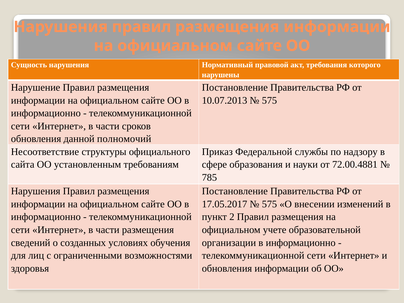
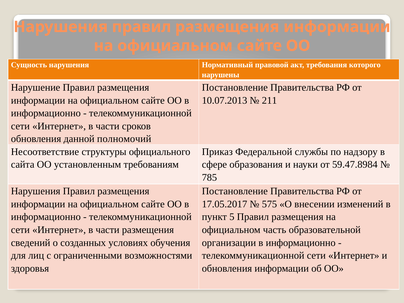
575 at (269, 100): 575 -> 211
72.00.4881: 72.00.4881 -> 59.47.8984
2: 2 -> 5
учете: учете -> часть
